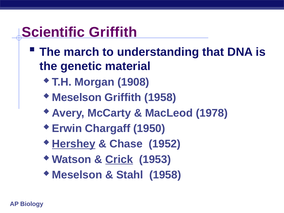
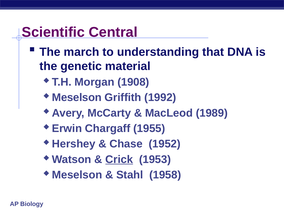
Scientific Griffith: Griffith -> Central
Griffith 1958: 1958 -> 1992
1978: 1978 -> 1989
1950: 1950 -> 1955
Hershey underline: present -> none
